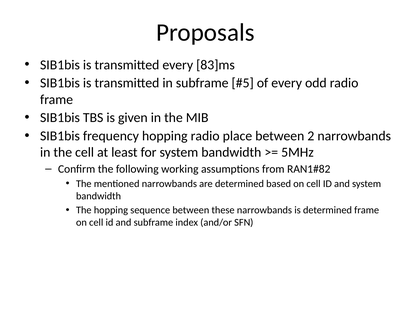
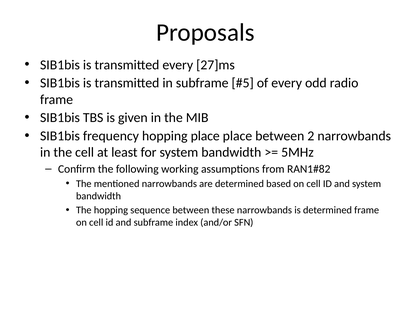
83]ms: 83]ms -> 27]ms
hopping radio: radio -> place
